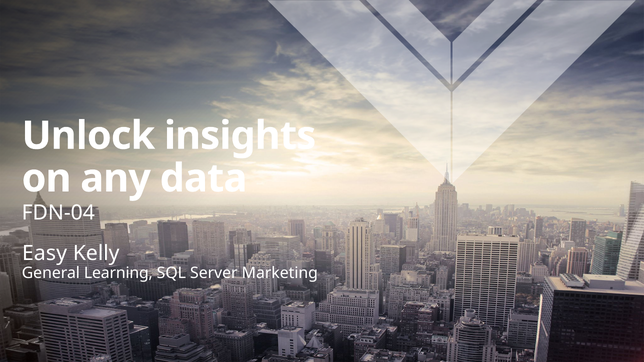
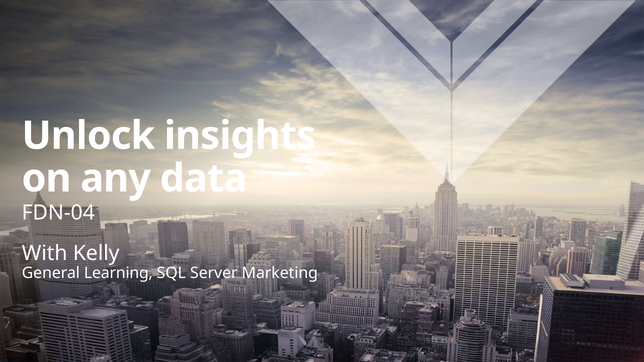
Easy: Easy -> With
